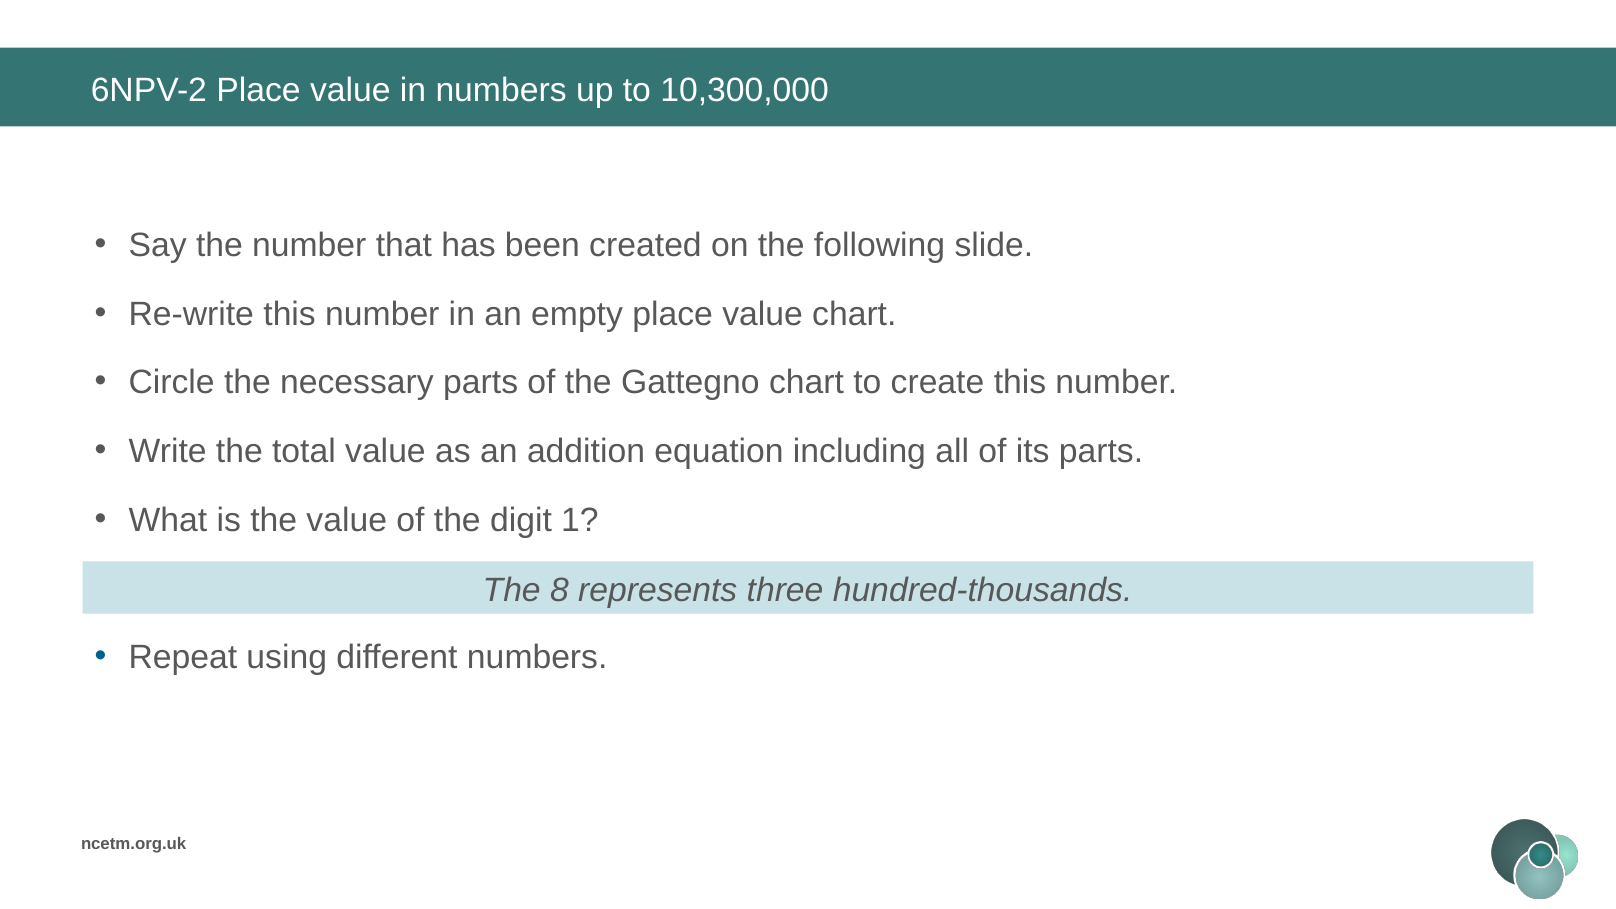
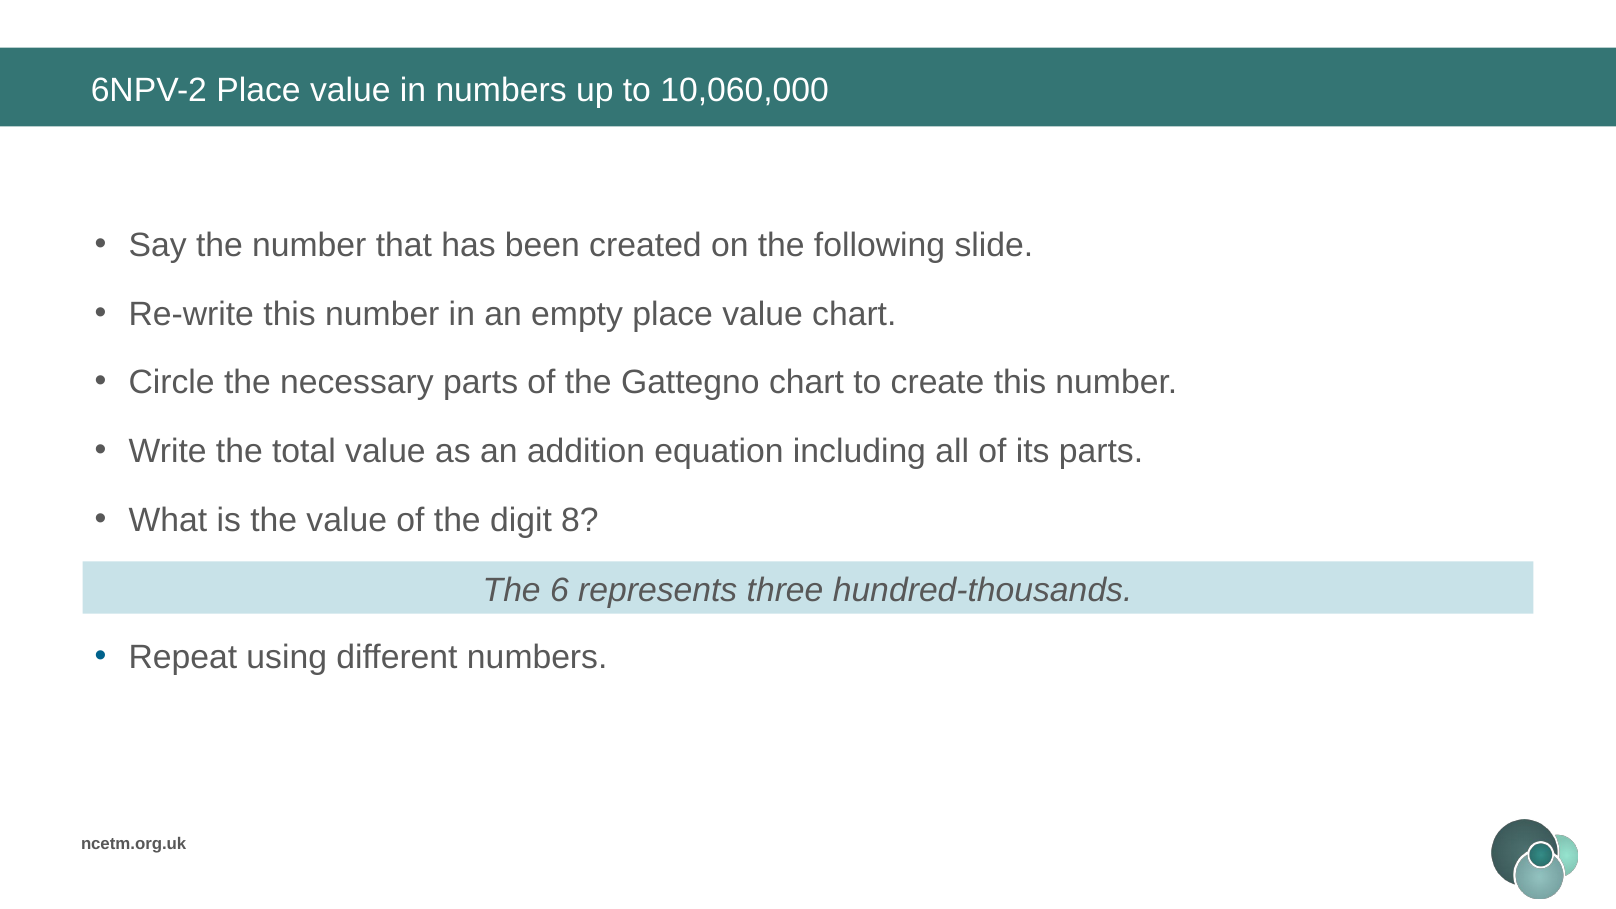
10,300,000: 10,300,000 -> 10,060,000
1: 1 -> 8
8: 8 -> 6
